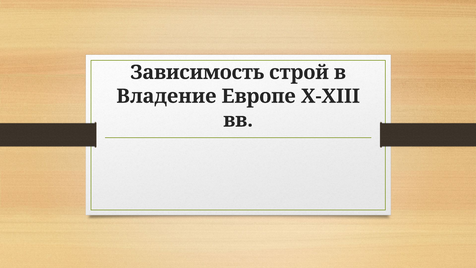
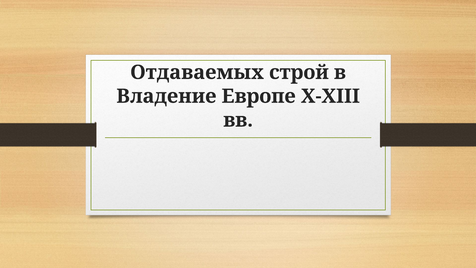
Зависимость: Зависимость -> Отдаваемых
